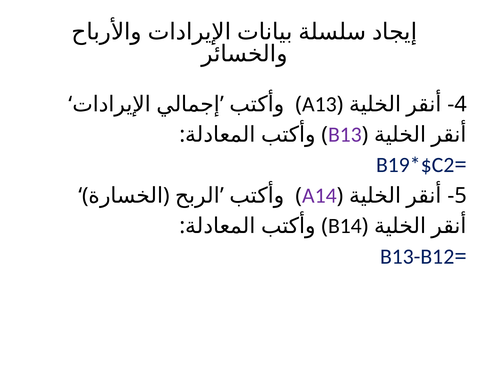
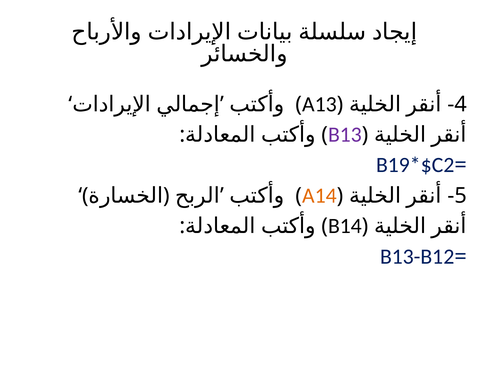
A14 colour: purple -> orange
